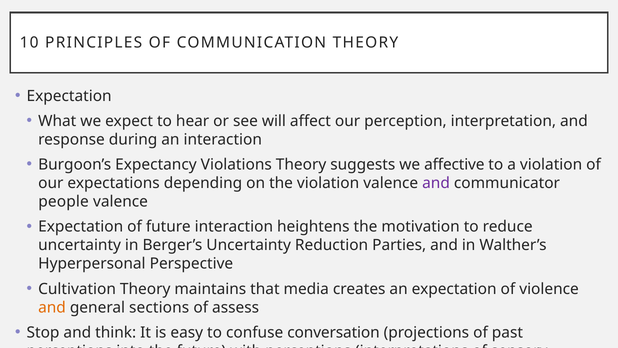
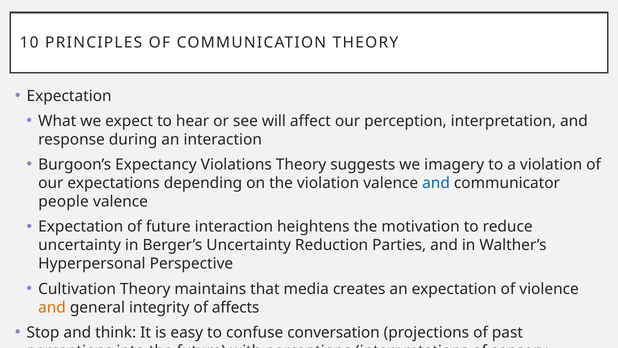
affective: affective -> imagery
and at (436, 183) colour: purple -> blue
sections: sections -> integrity
assess: assess -> affects
